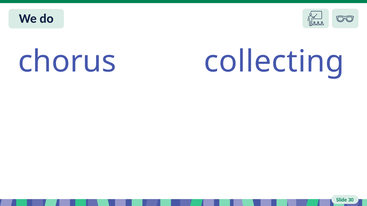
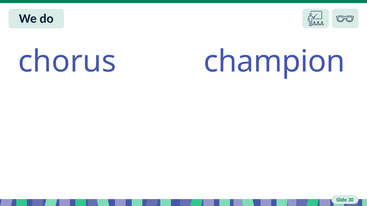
collecting: collecting -> champion
